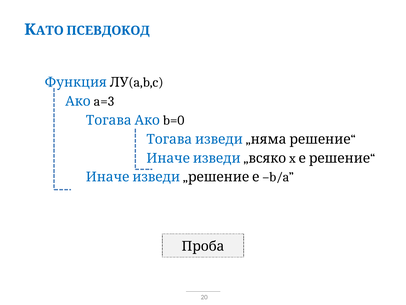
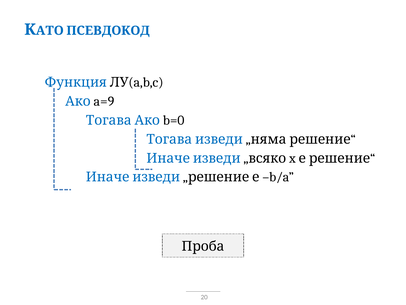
a=3: a=3 -> a=9
